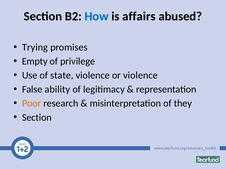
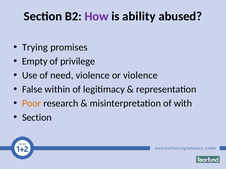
How colour: blue -> purple
affairs: affairs -> ability
state: state -> need
ability: ability -> within
they: they -> with
